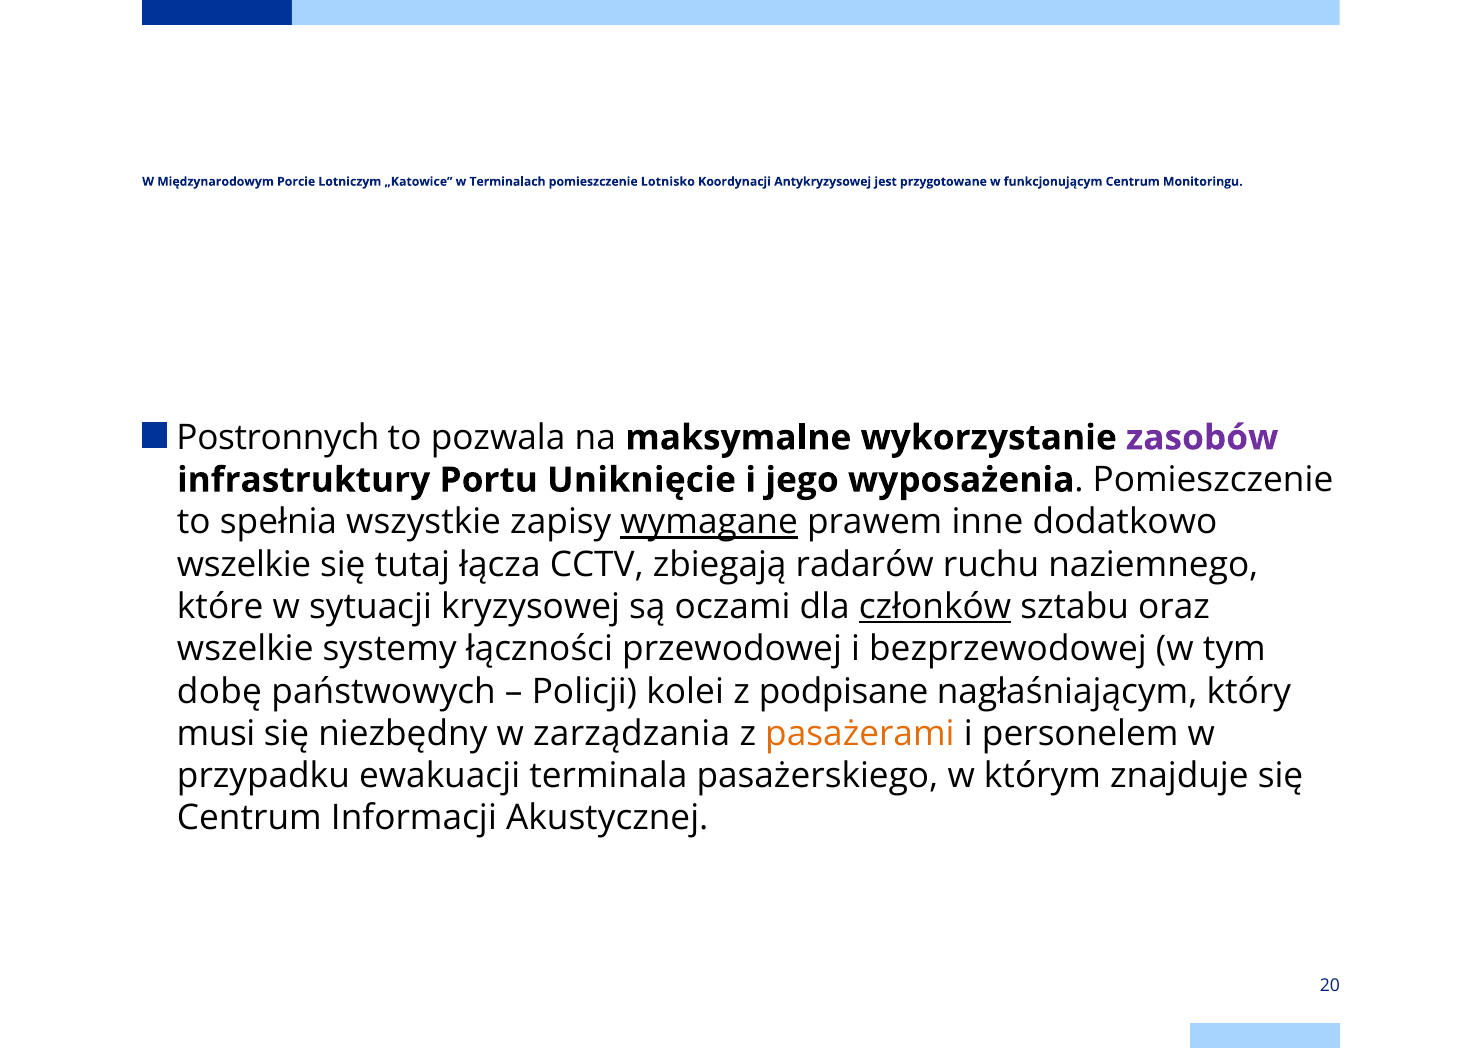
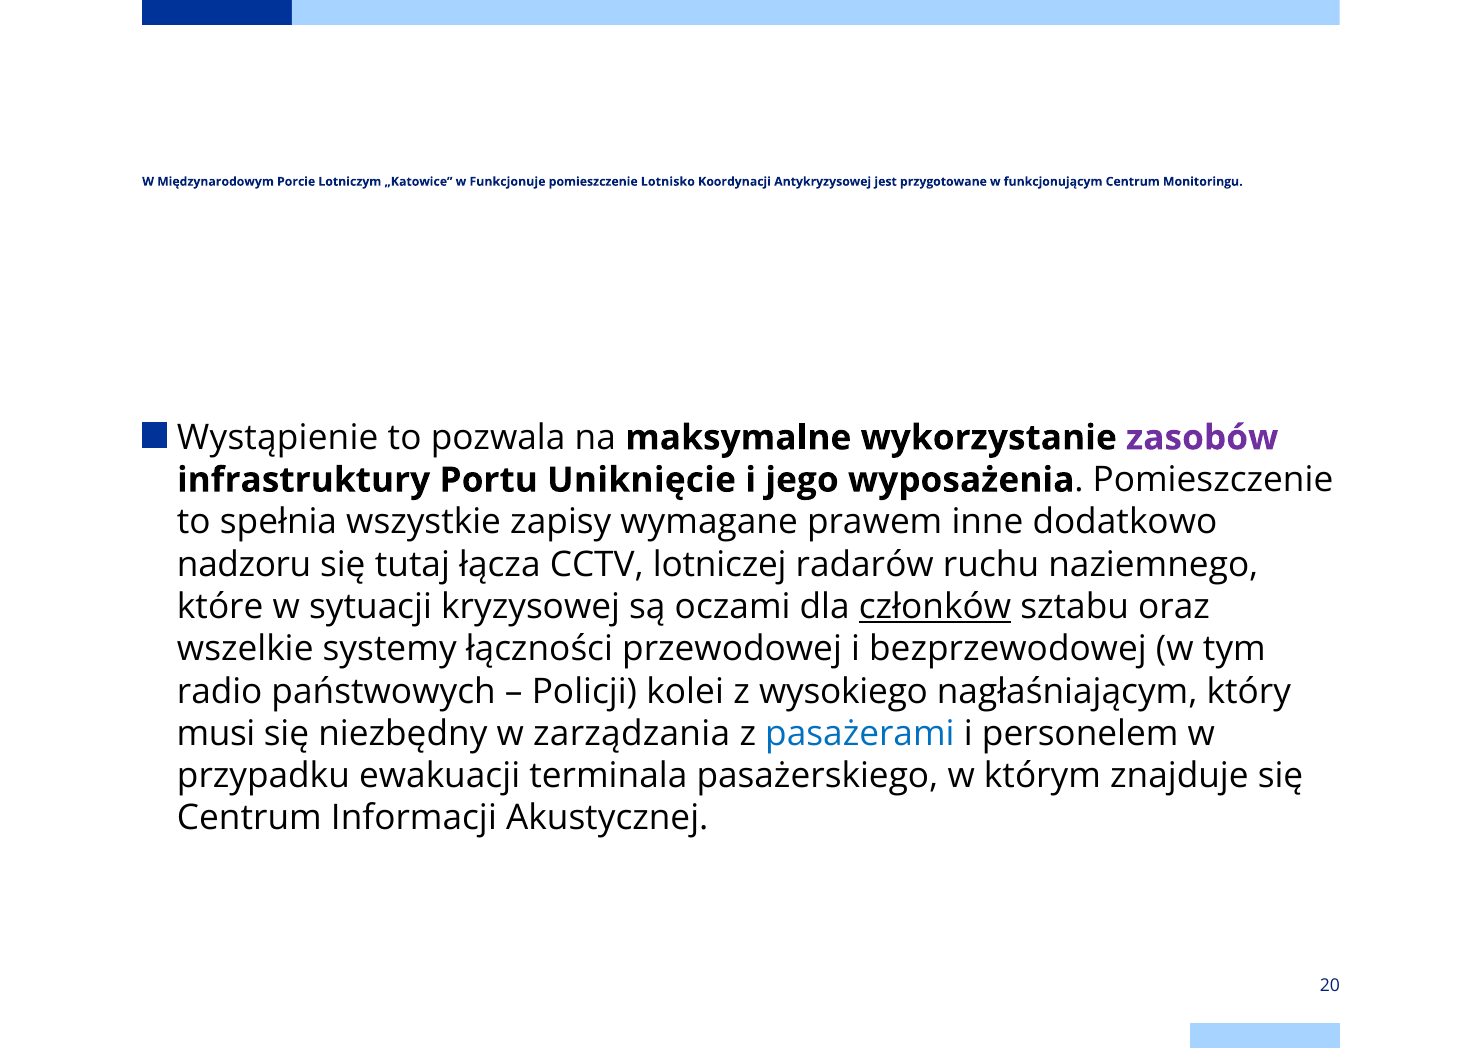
Terminalach: Terminalach -> Funkcjonuje
Postronnych: Postronnych -> Wystąpienie
wymagane underline: present -> none
wszelkie at (244, 565): wszelkie -> nadzoru
zbiegają: zbiegają -> lotniczej
dobę: dobę -> radio
podpisane: podpisane -> wysokiego
pasażerami colour: orange -> blue
